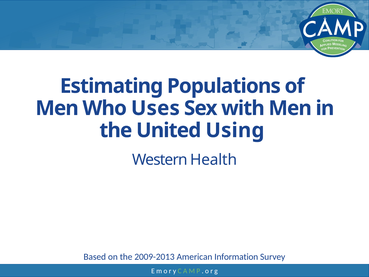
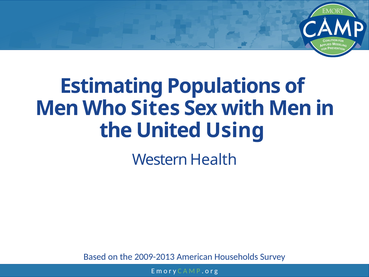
Uses: Uses -> Sites
Information: Information -> Households
